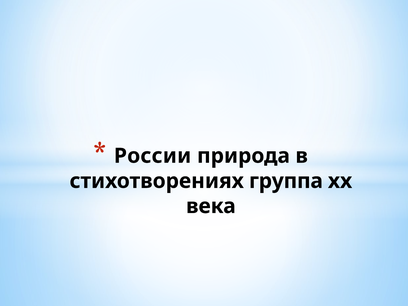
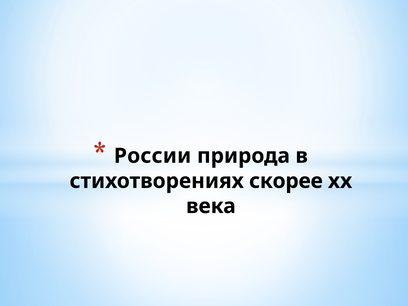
группа: группа -> скорее
